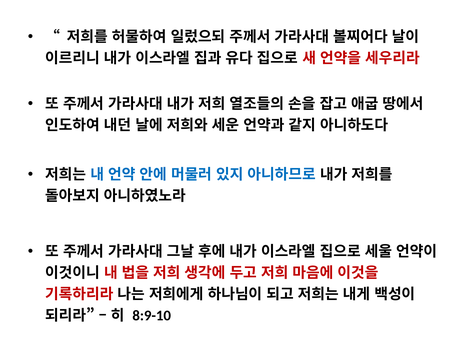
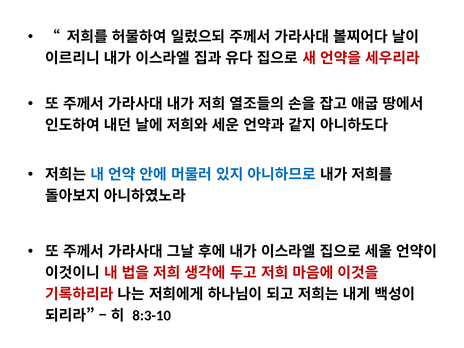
8:9-10: 8:9-10 -> 8:3-10
